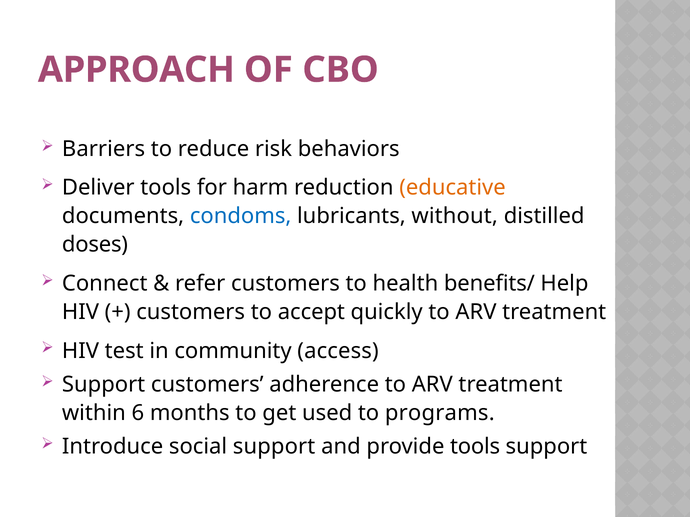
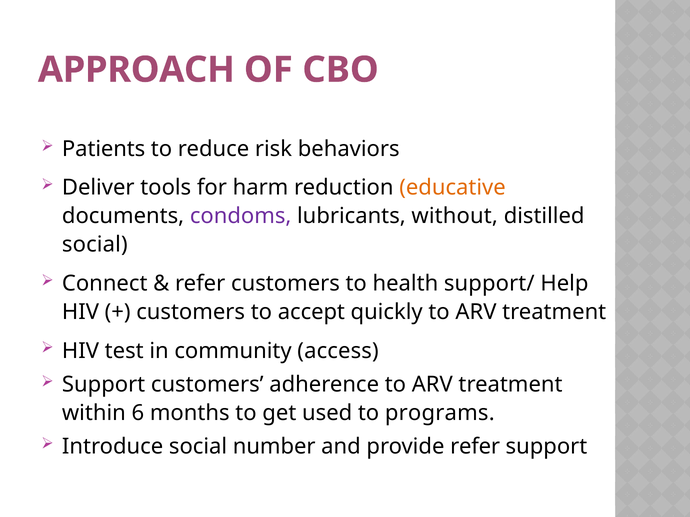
Barriers: Barriers -> Patients
condoms colour: blue -> purple
doses at (95, 245): doses -> social
benefits/: benefits/ -> support/
social support: support -> number
provide tools: tools -> refer
